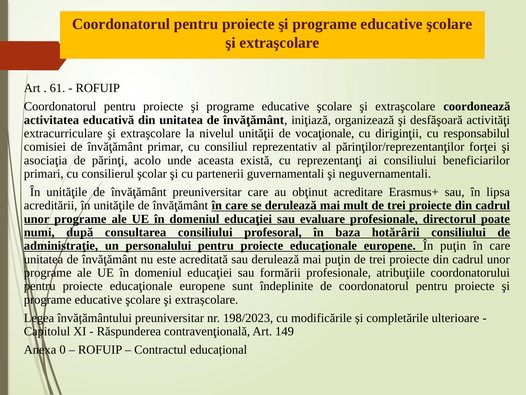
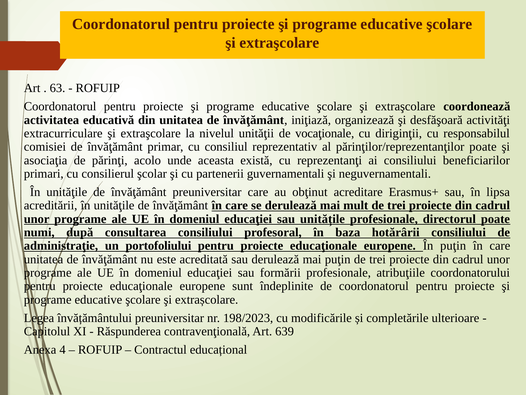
61: 61 -> 63
părinţilor/reprezentanţilor forţei: forţei -> poate
evaluare: evaluare -> unitățile
personalului: personalului -> portofoliului
149: 149 -> 639
0: 0 -> 4
